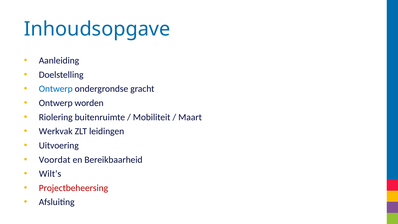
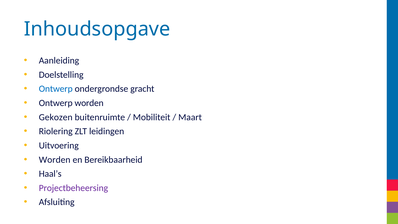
Riolering: Riolering -> Gekozen
Werkvak: Werkvak -> Riolering
Voordat at (55, 160): Voordat -> Worden
Wilt’s: Wilt’s -> Haal’s
Projectbeheersing colour: red -> purple
